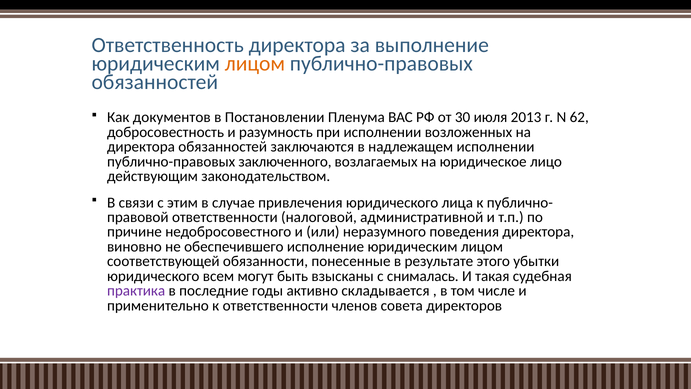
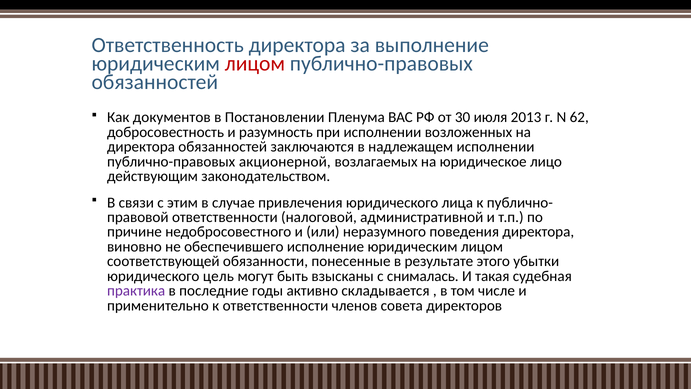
лицом at (255, 64) colour: orange -> red
заключенного: заключенного -> акционерной
всем: всем -> цель
